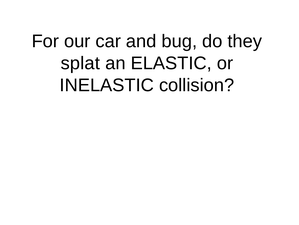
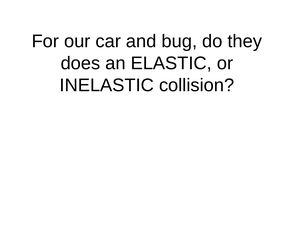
splat: splat -> does
